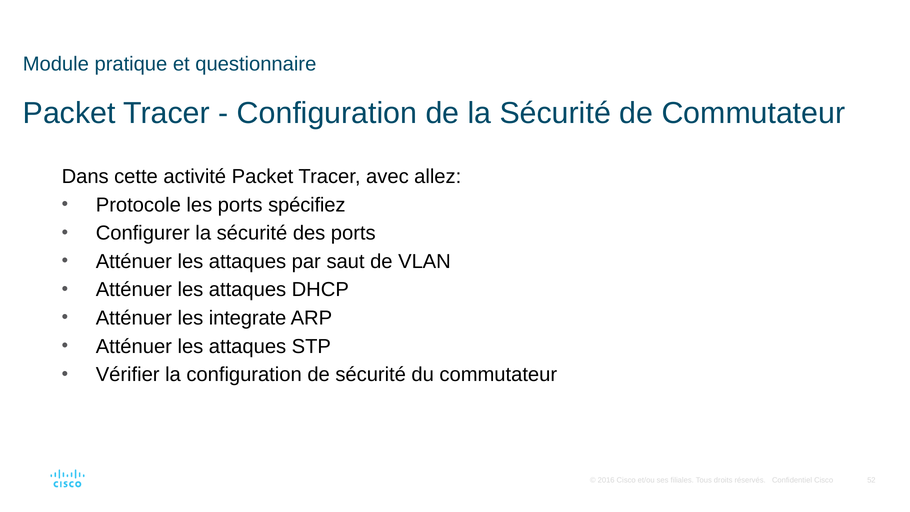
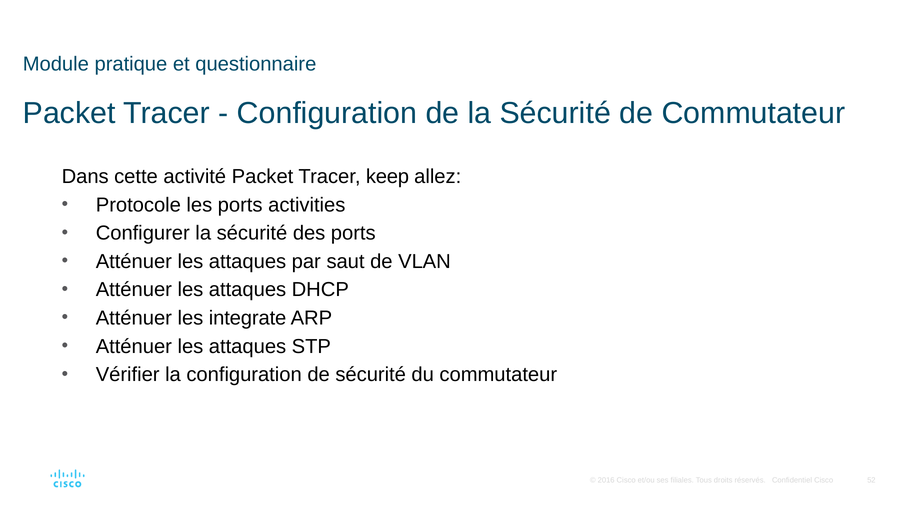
avec: avec -> keep
spécifiez: spécifiez -> activities
